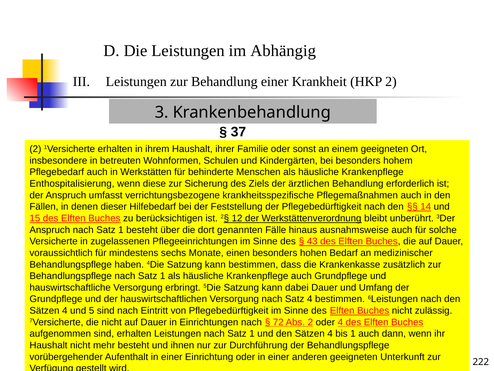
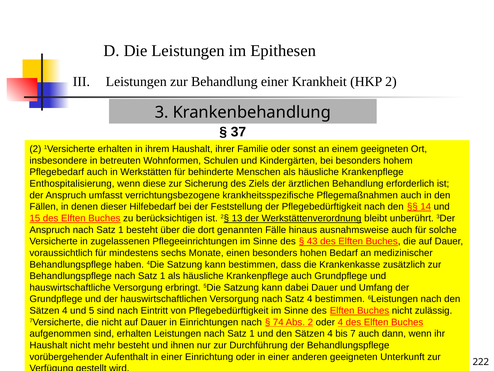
Abhängig: Abhängig -> Epithesen
12: 12 -> 13
72: 72 -> 74
bis 1: 1 -> 7
